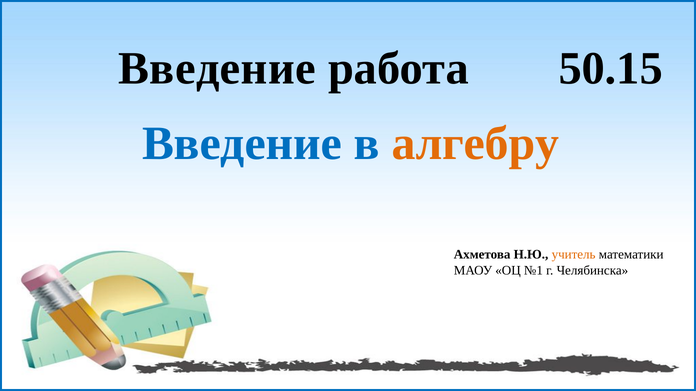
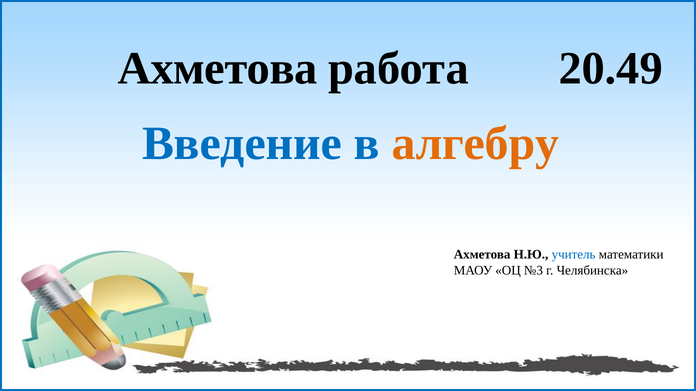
Введение at (217, 69): Введение -> Ахметова
50.15: 50.15 -> 20.49
учитель colour: orange -> blue
№1: №1 -> №3
